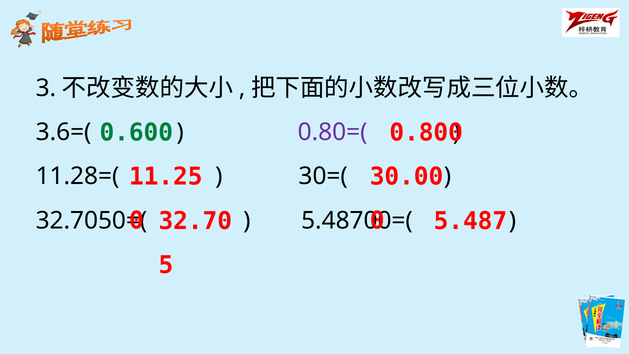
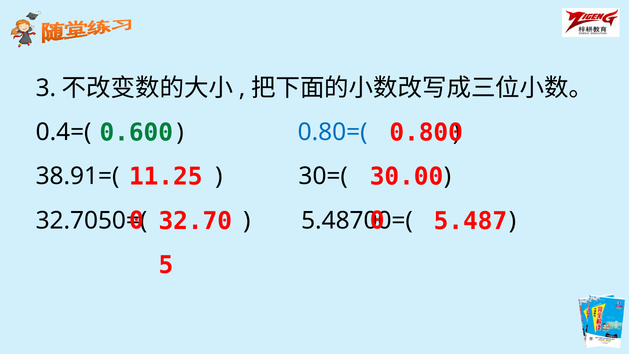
3.6=(: 3.6=( -> 0.4=(
0.80=( colour: purple -> blue
11.28=(: 11.28=( -> 38.91=(
